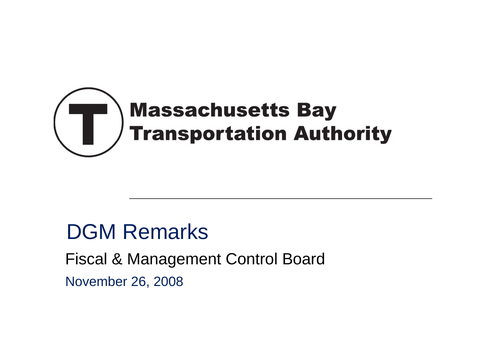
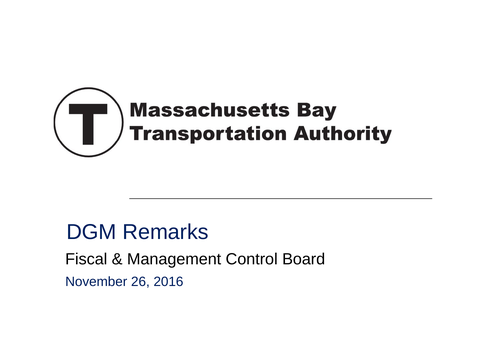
2008: 2008 -> 2016
